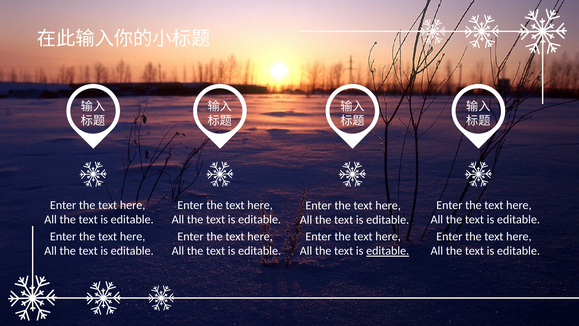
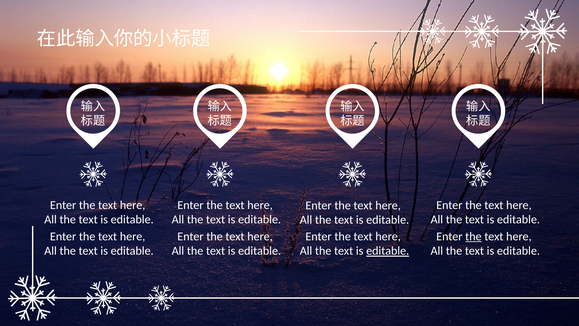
the at (473, 236) underline: none -> present
